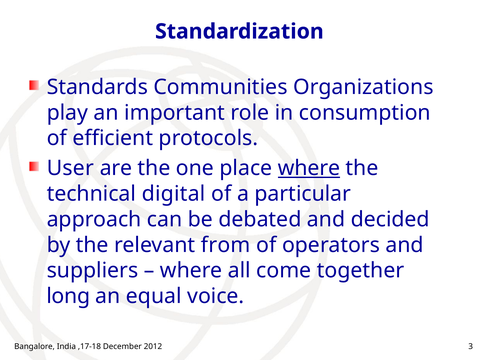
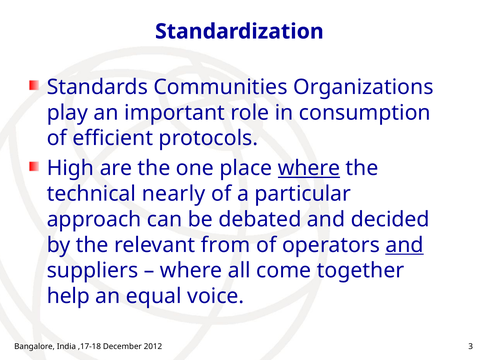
User: User -> High
digital: digital -> nearly
and at (405, 244) underline: none -> present
long: long -> help
